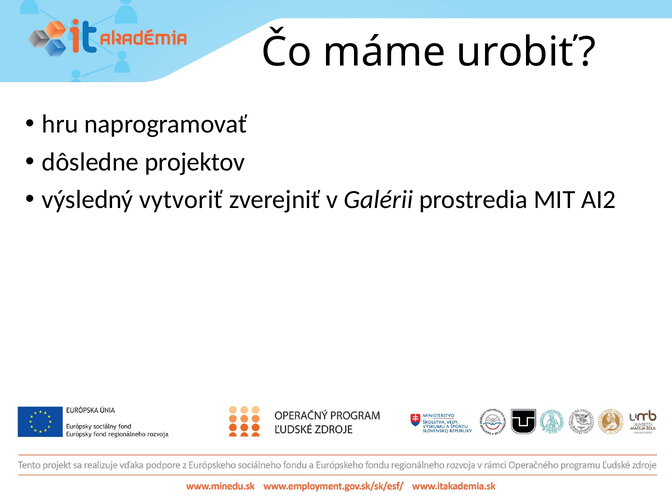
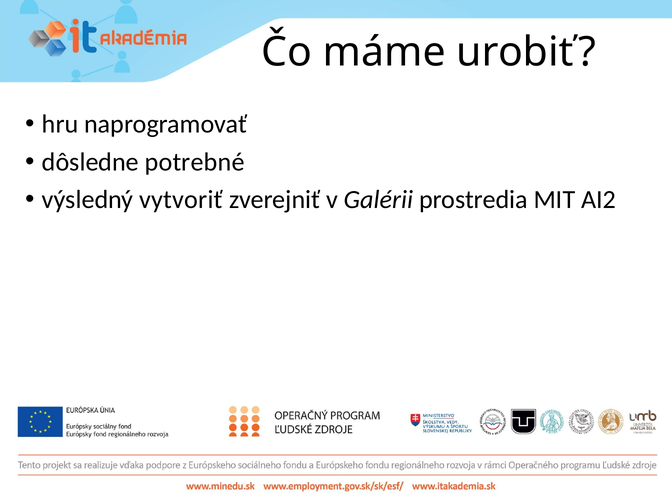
projektov: projektov -> potrebné
